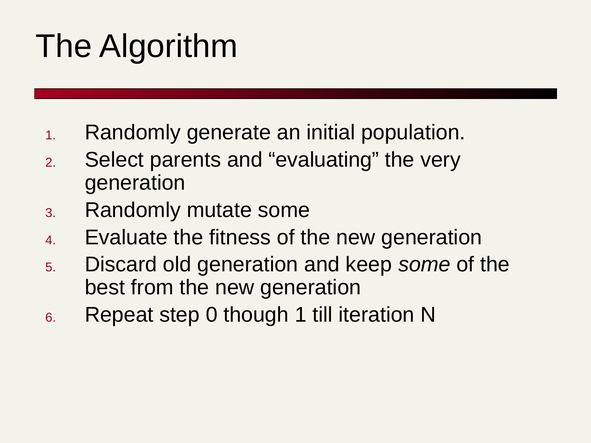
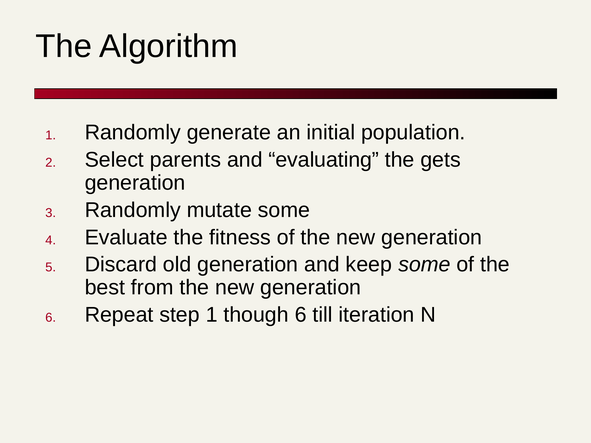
very: very -> gets
step 0: 0 -> 1
though 1: 1 -> 6
